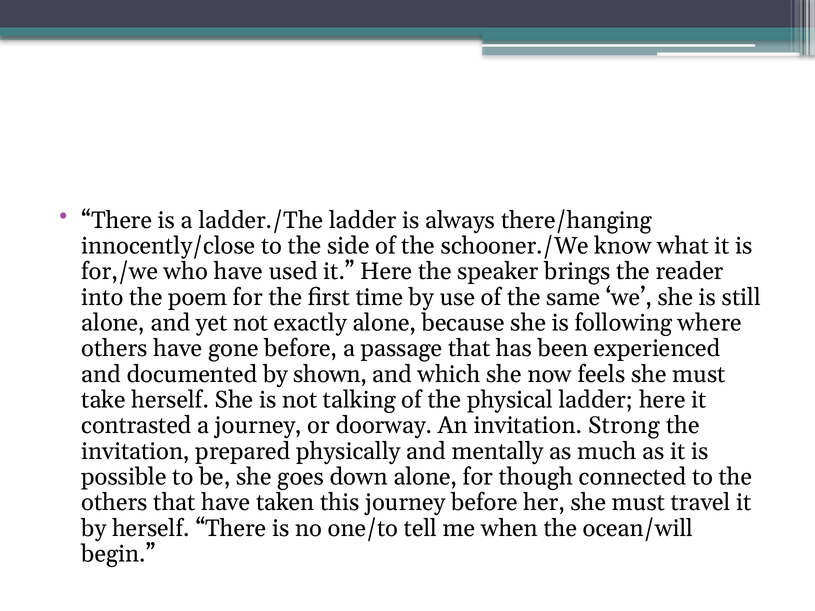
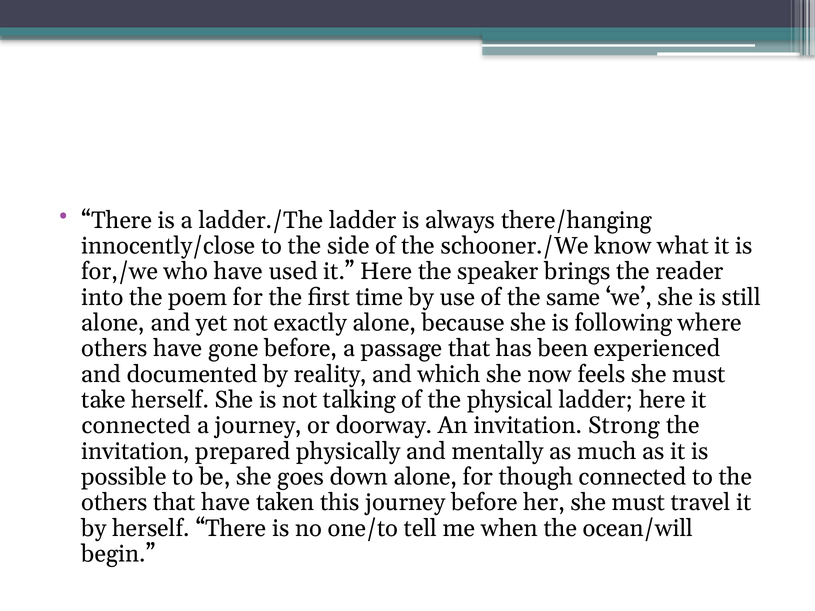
shown: shown -> reality
contrasted at (136, 426): contrasted -> connected
